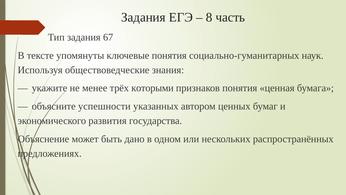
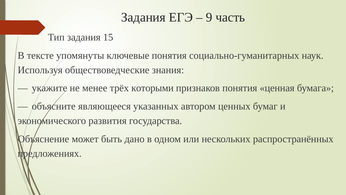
8: 8 -> 9
67: 67 -> 15
успешности: успешности -> являющееся
